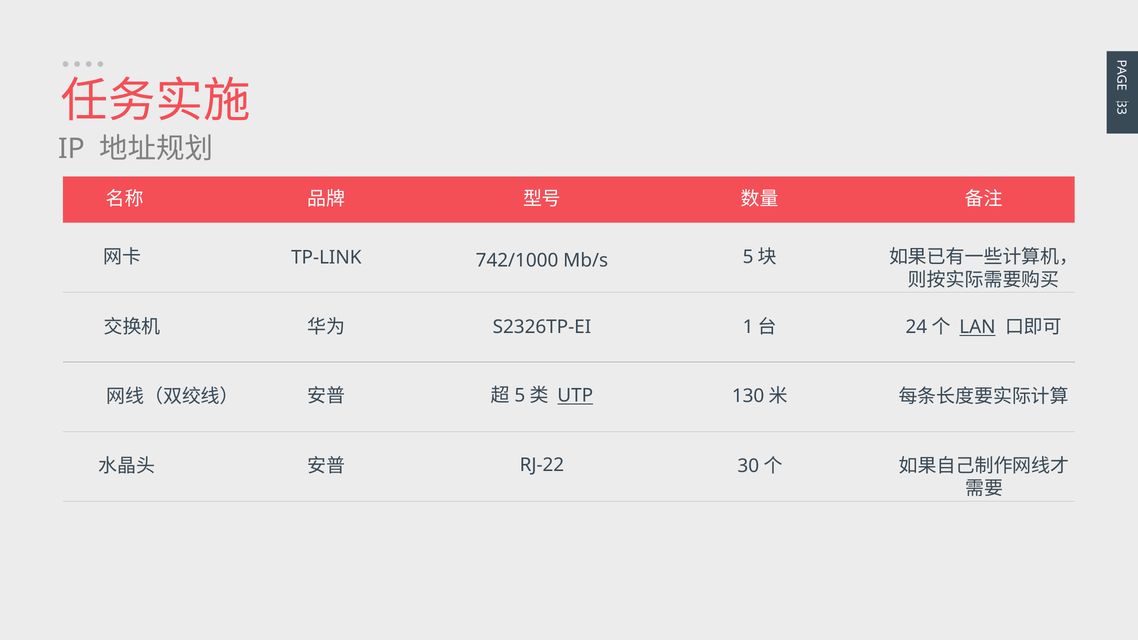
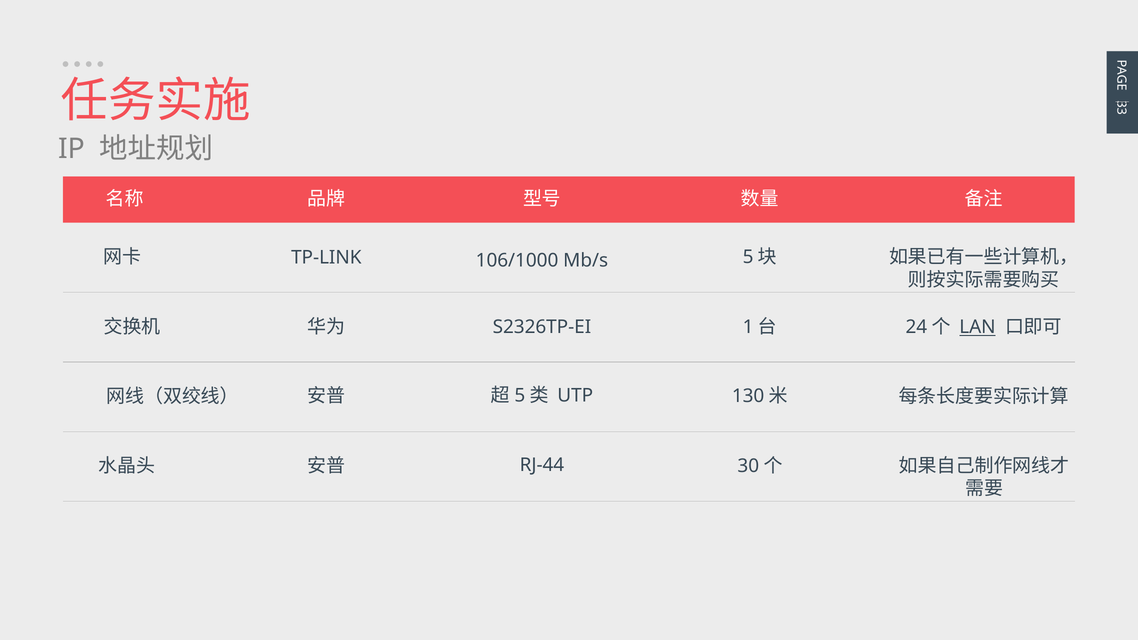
742/1000: 742/1000 -> 106/1000
UTP underline: present -> none
RJ-22: RJ-22 -> RJ-44
